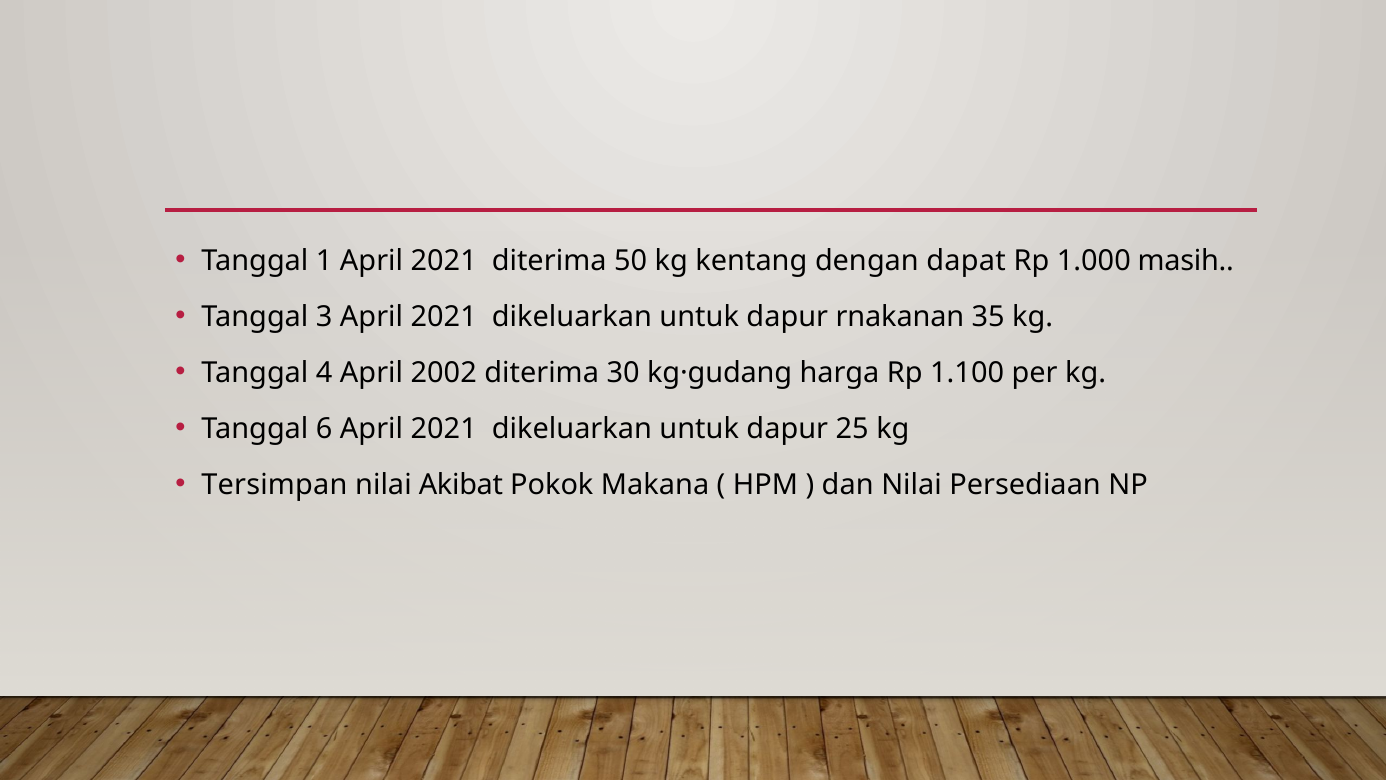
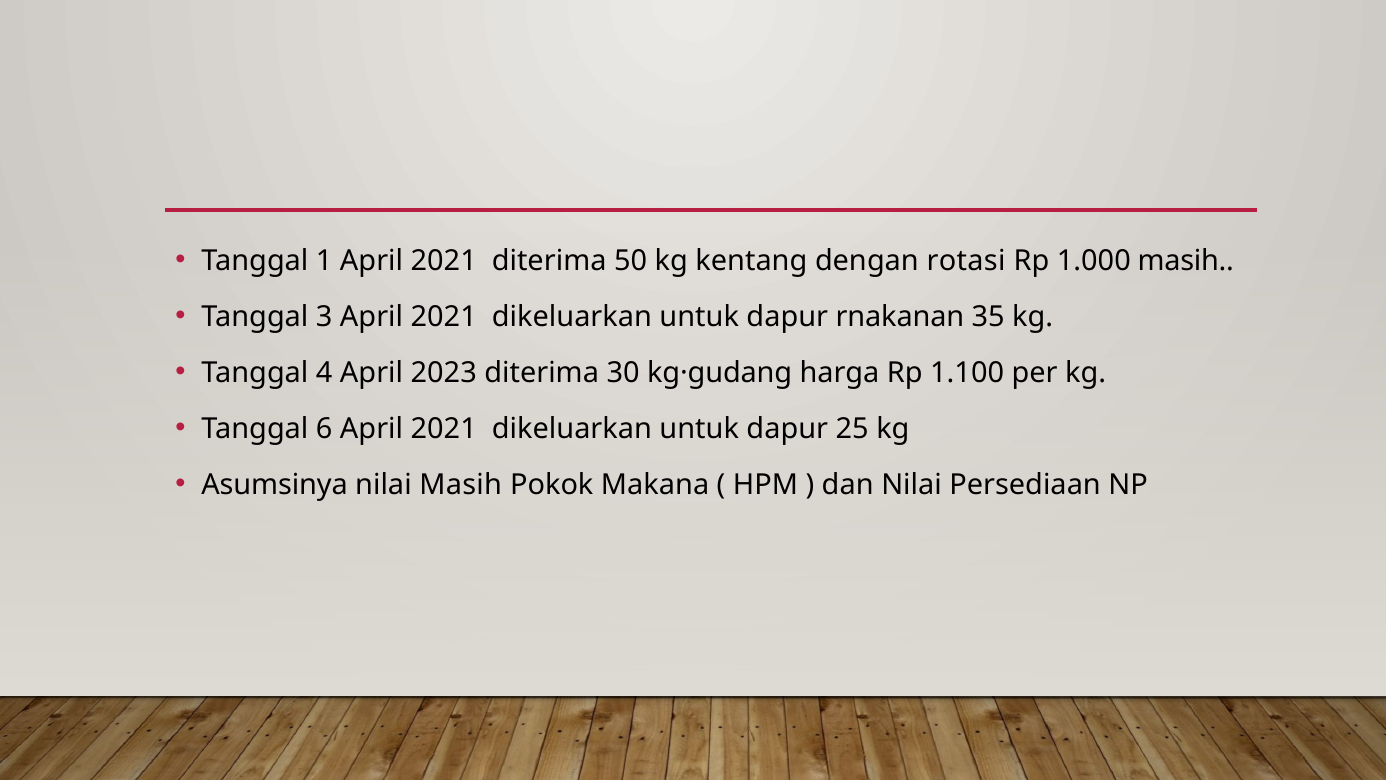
dapat: dapat -> rotasi
2002: 2002 -> 2023
Tersimpan: Tersimpan -> Asumsinya
nilai Akibat: Akibat -> Masih
